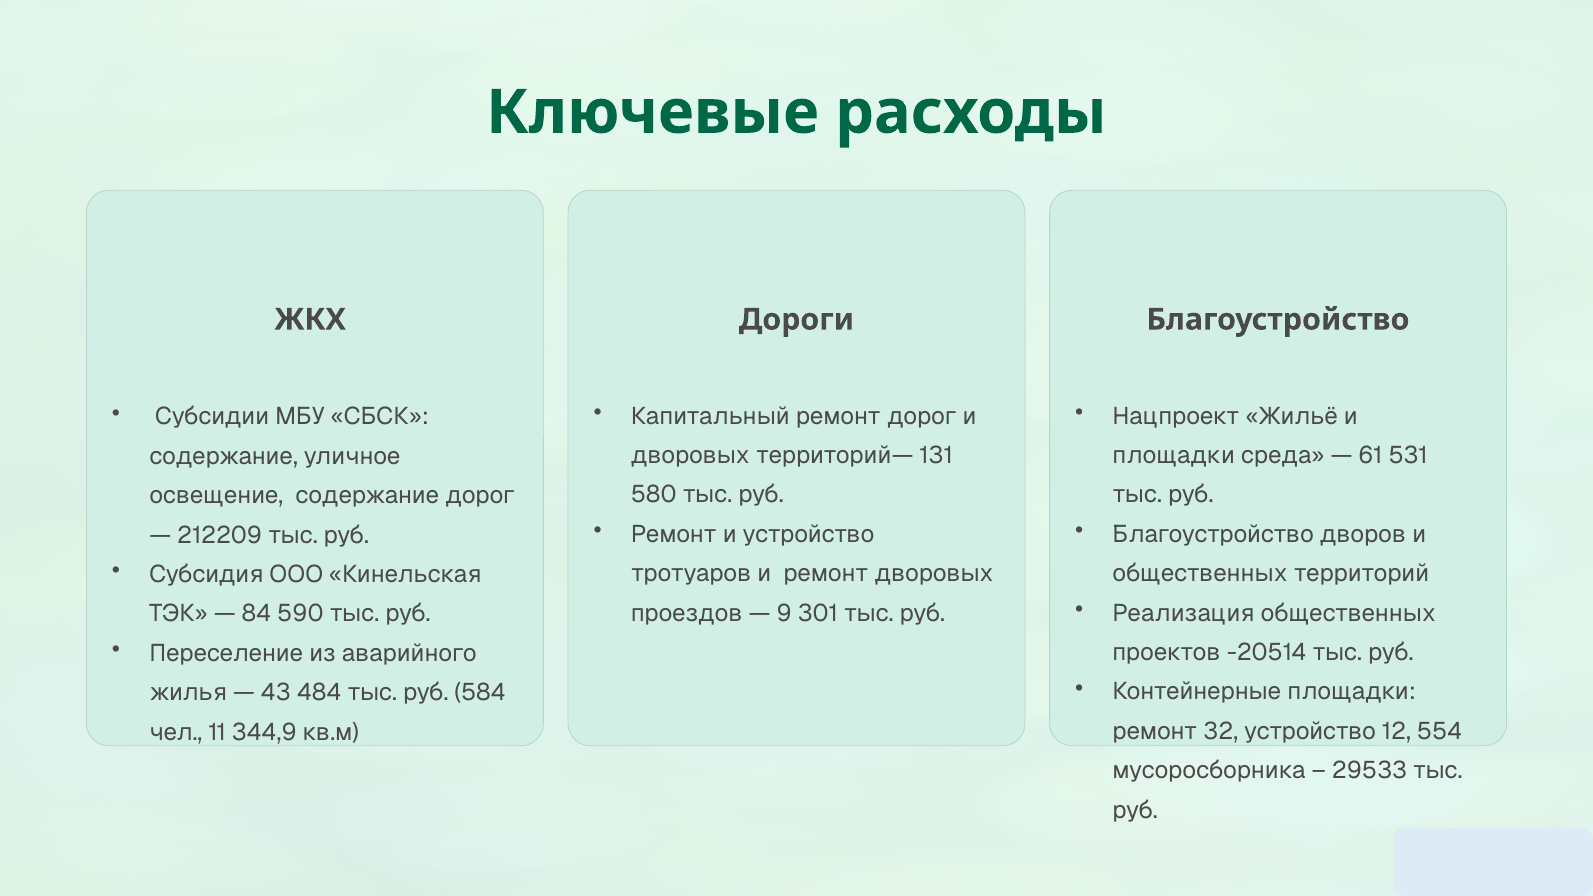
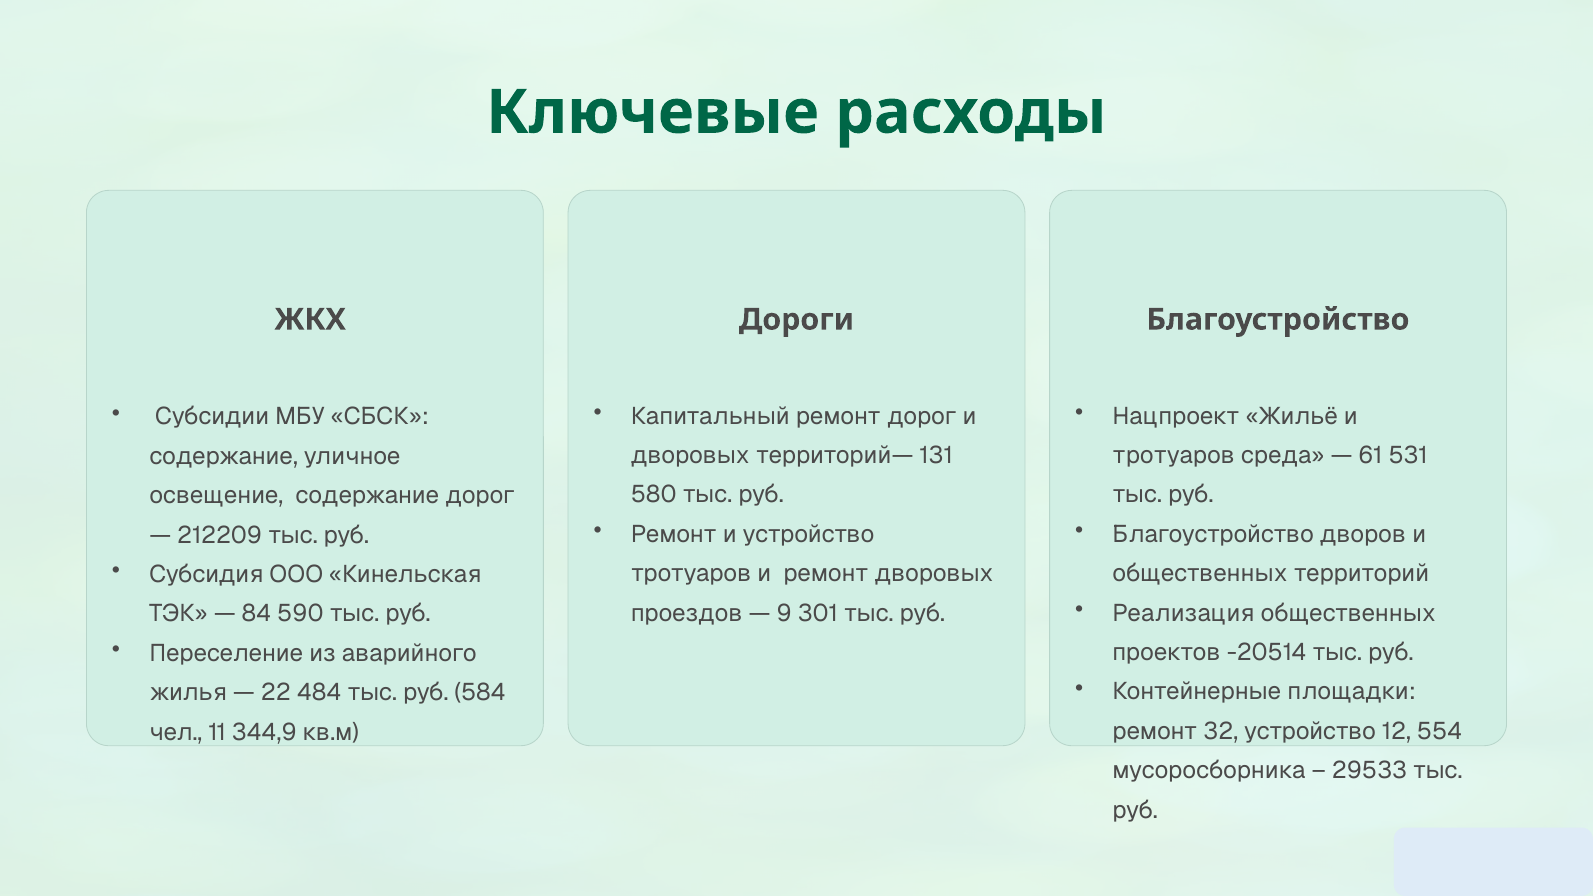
площадки at (1174, 456): площадки -> тротуаров
43: 43 -> 22
